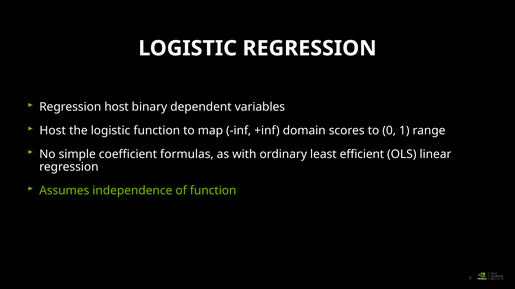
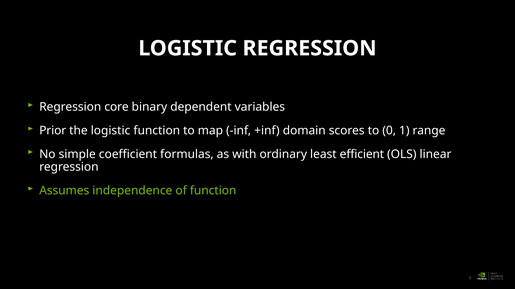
Regression host: host -> core
Host at (53, 131): Host -> Prior
